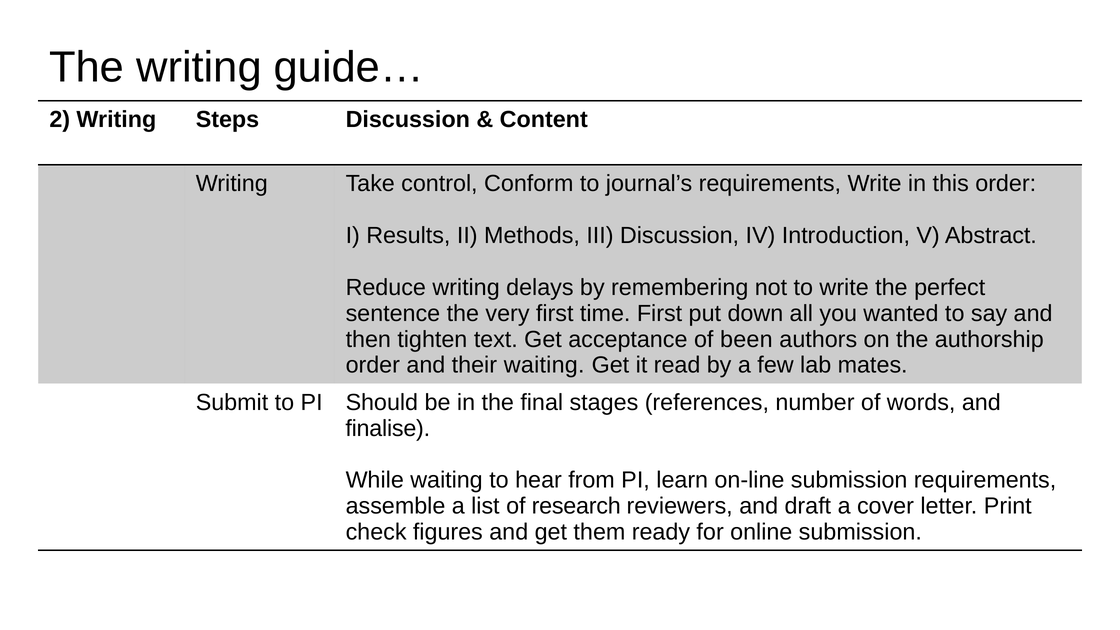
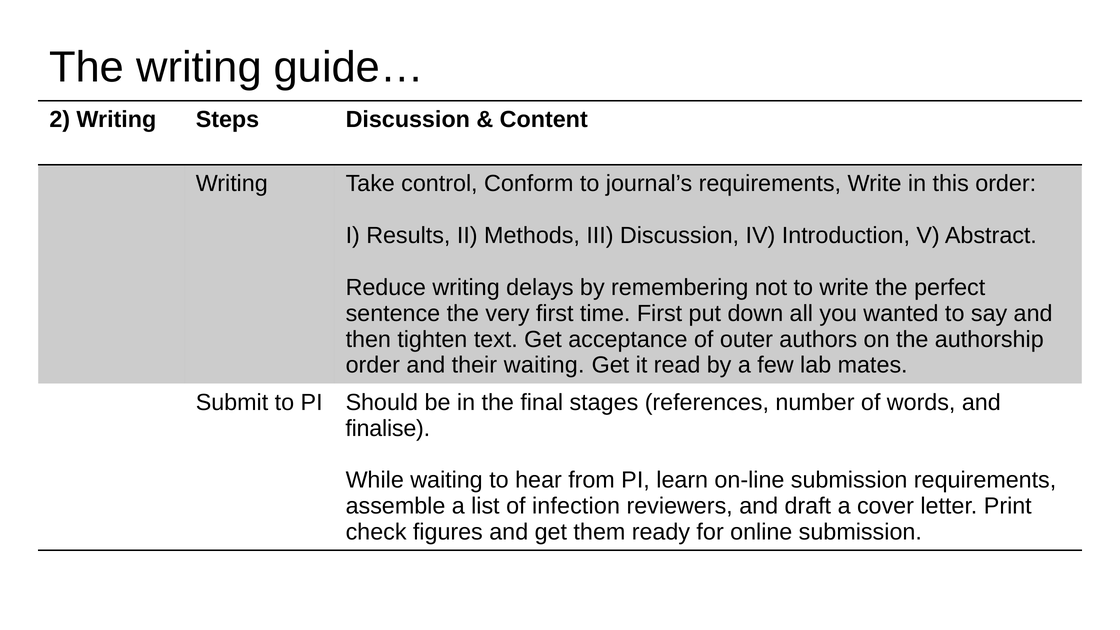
been: been -> outer
research: research -> infection
